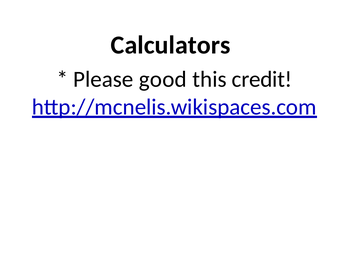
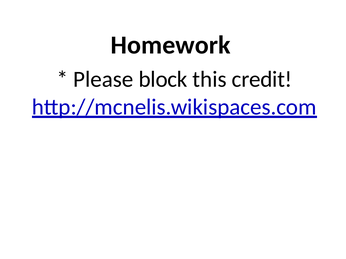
Calculators: Calculators -> Homework
good: good -> block
